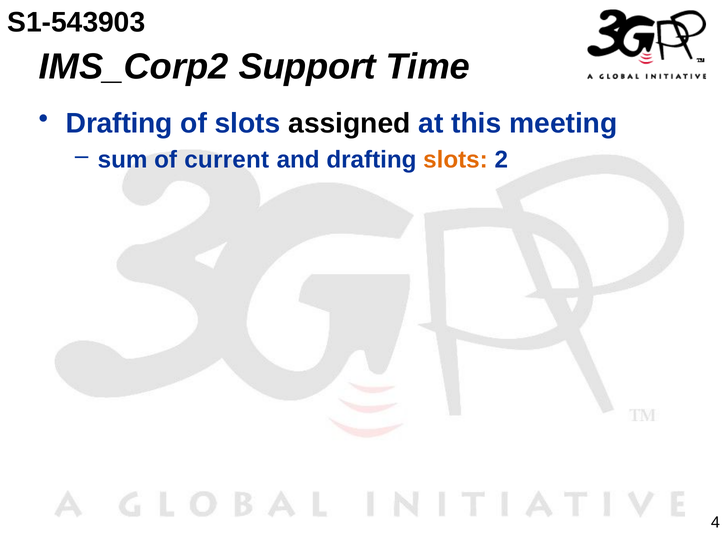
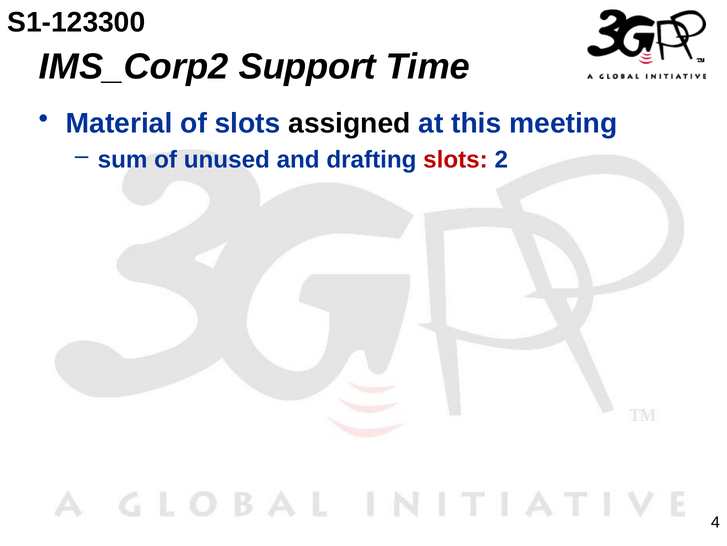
S1-543903: S1-543903 -> S1-123300
Drafting at (119, 123): Drafting -> Material
current: current -> unused
slots at (456, 159) colour: orange -> red
